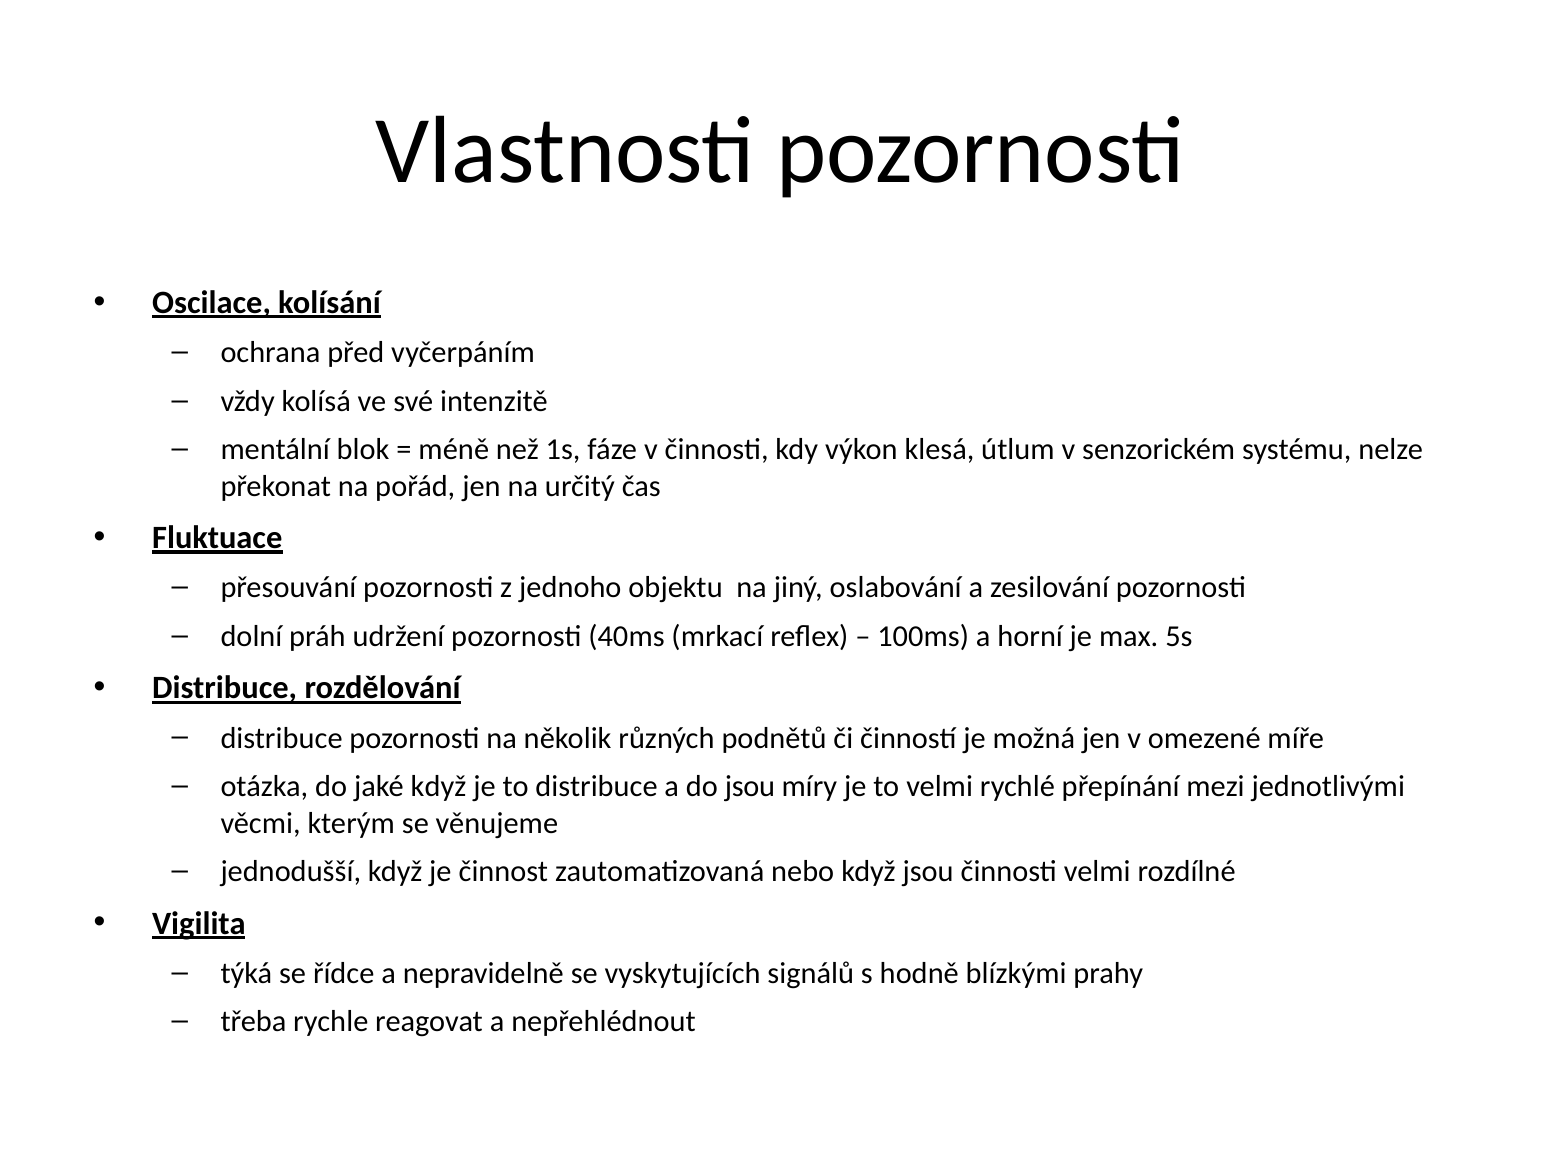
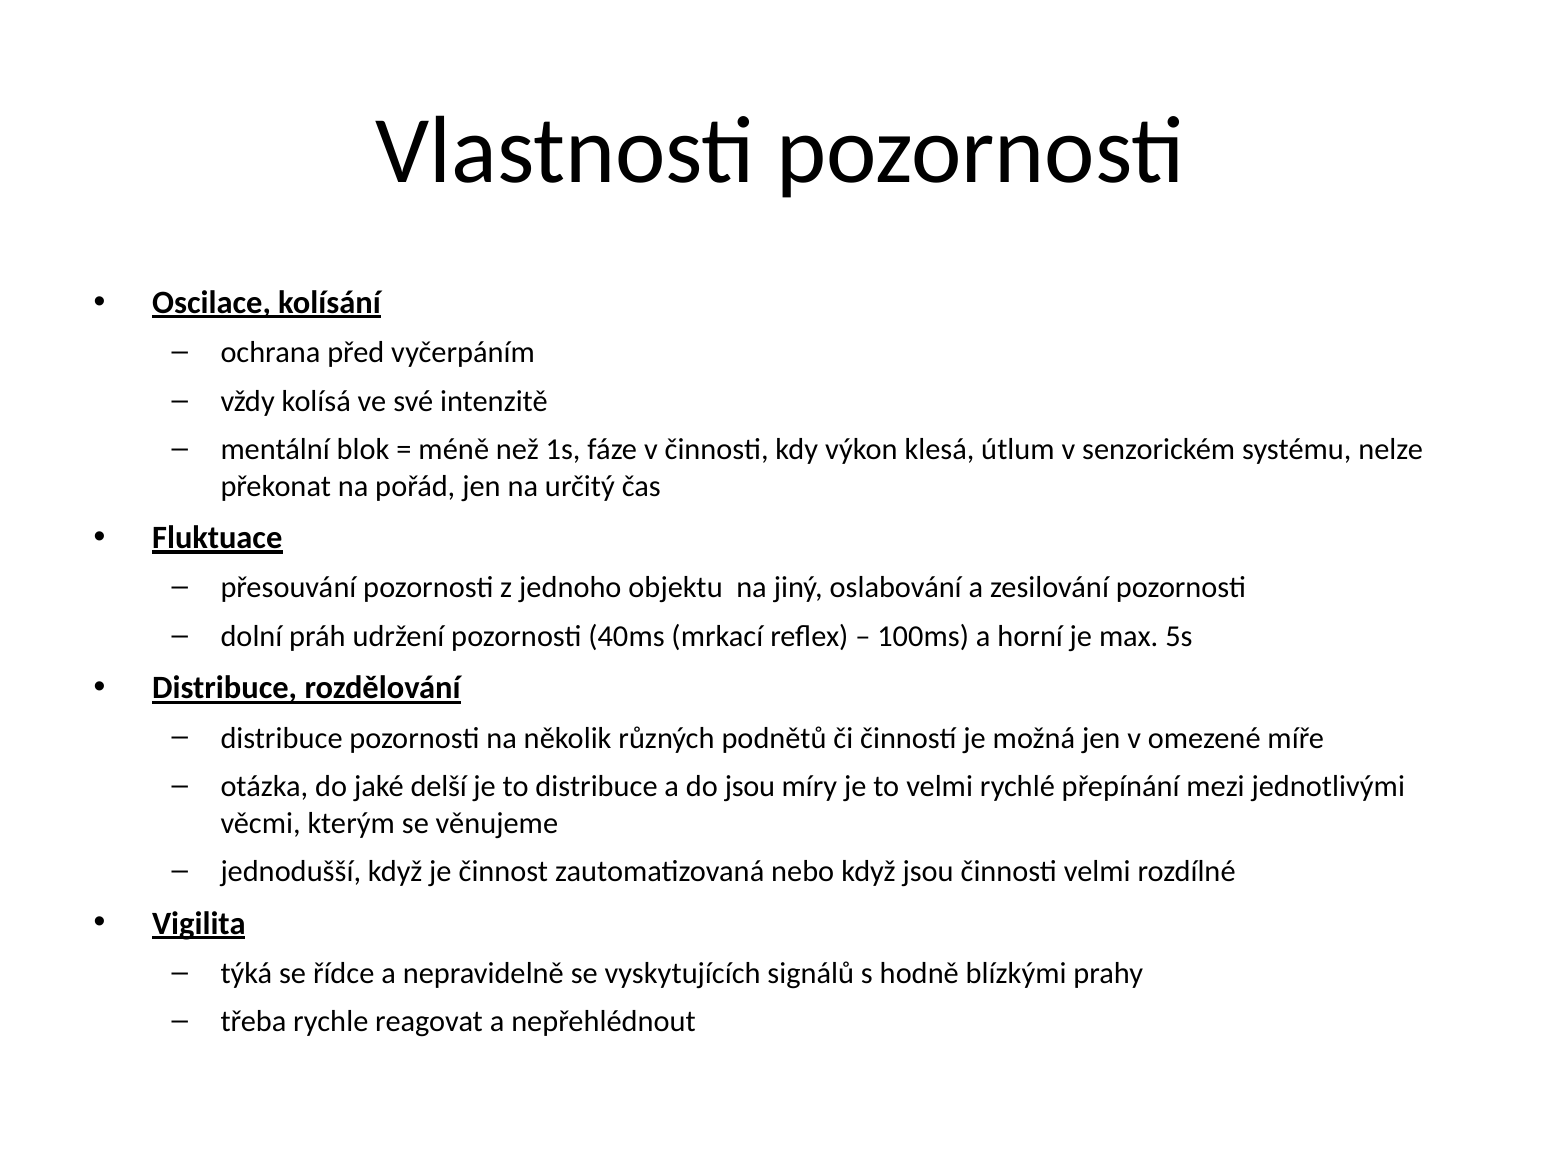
jaké když: když -> delší
